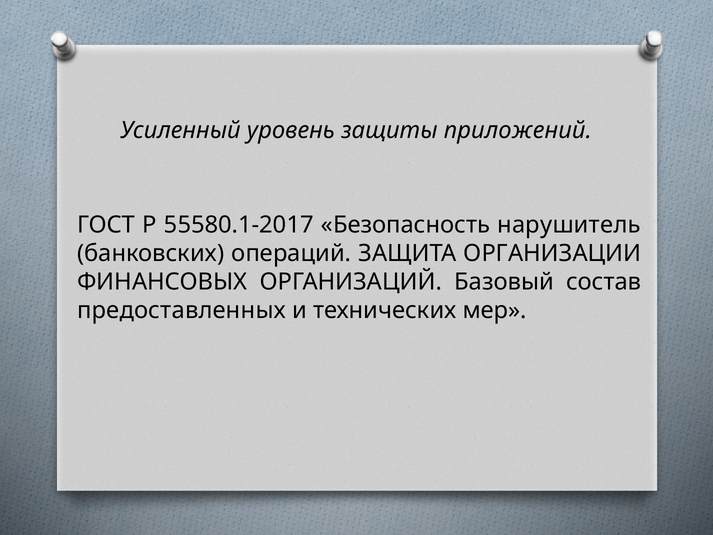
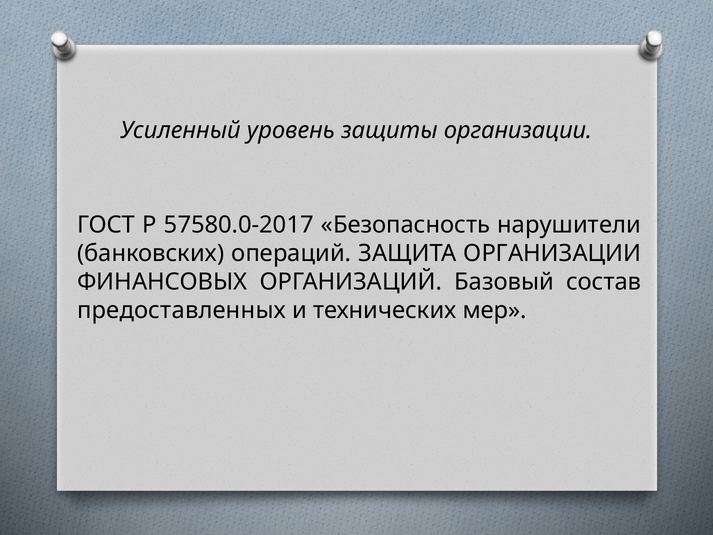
защиты приложений: приложений -> организации
55580.1-2017: 55580.1-2017 -> 57580.0-2017
нарушитель: нарушитель -> нарушители
